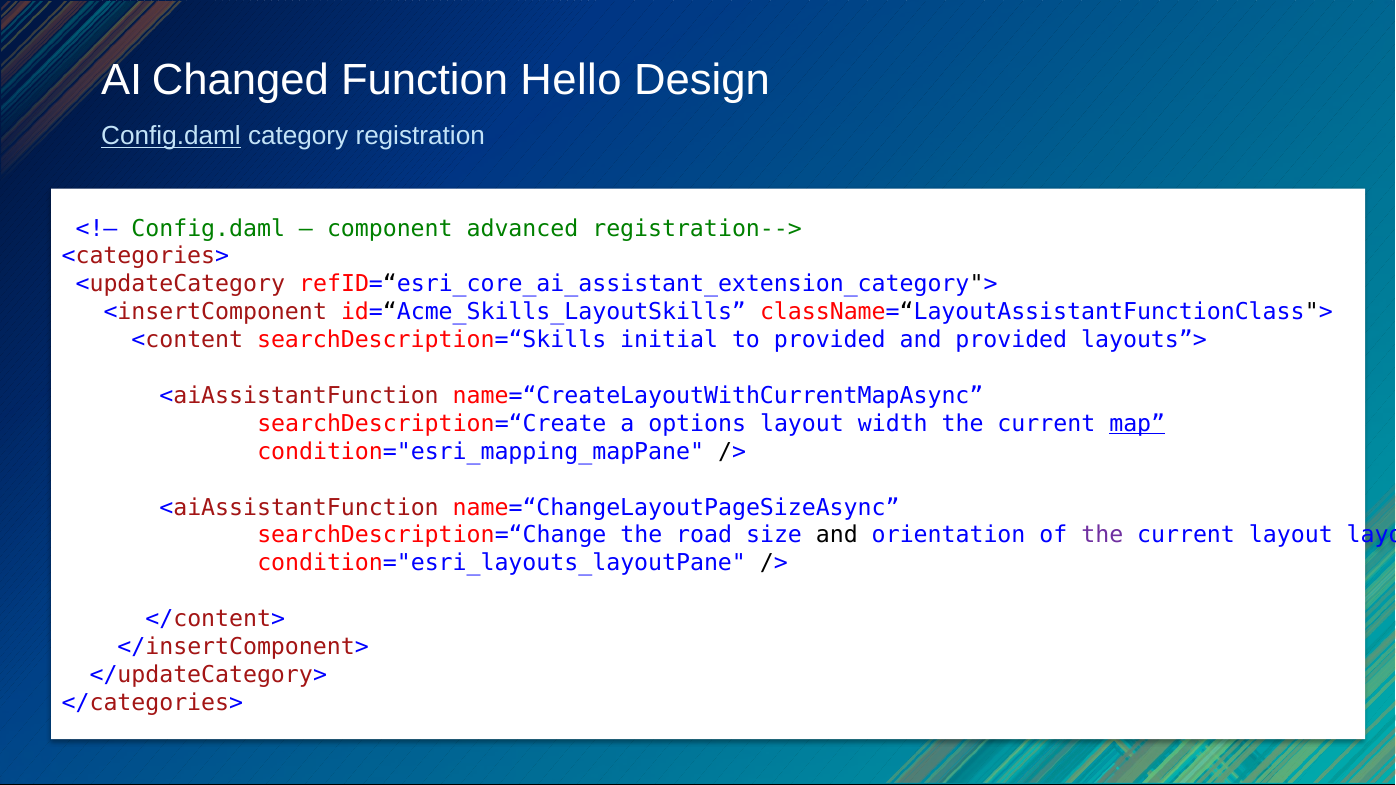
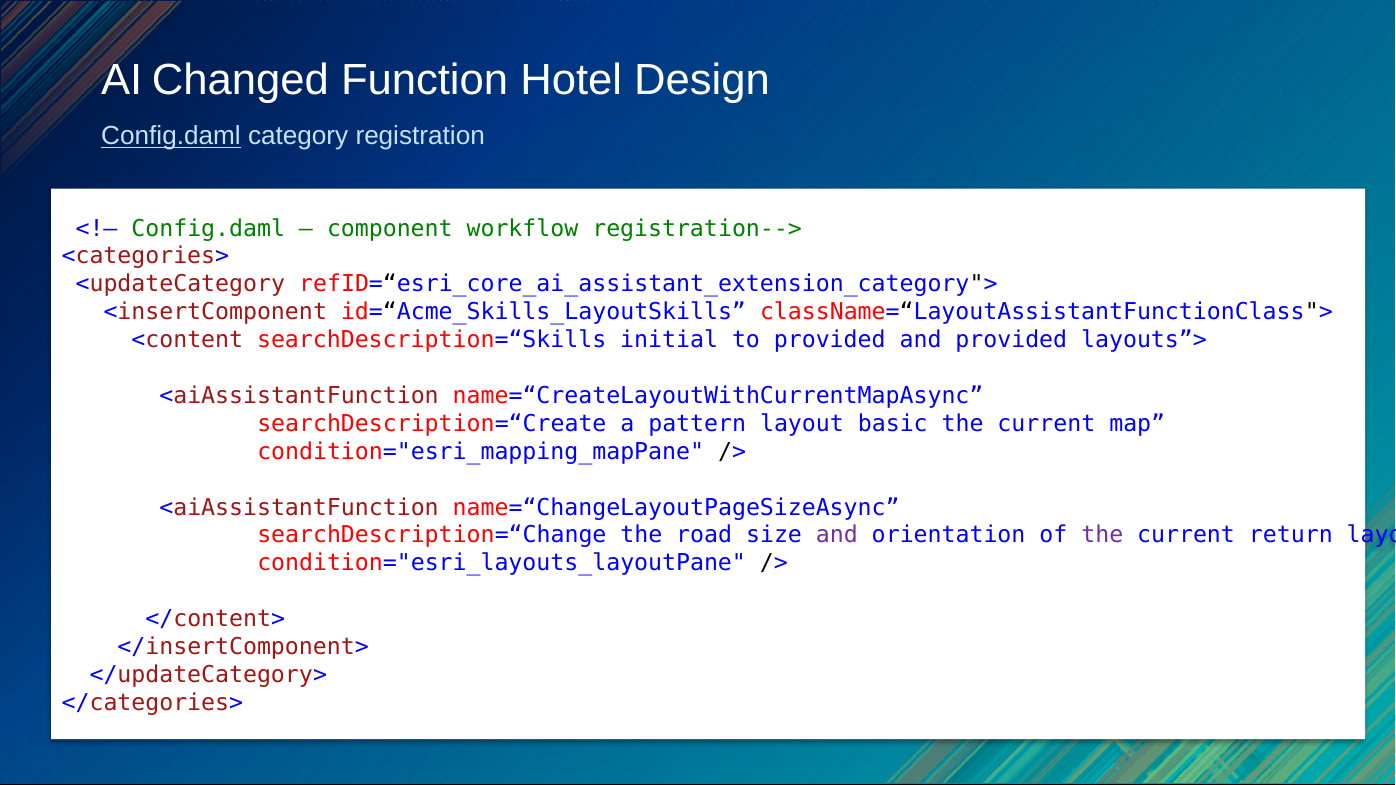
Hello: Hello -> Hotel
advanced: advanced -> workflow
options: options -> pattern
width: width -> basic
map underline: present -> none
and at (837, 535) colour: black -> purple
current layout: layout -> return
